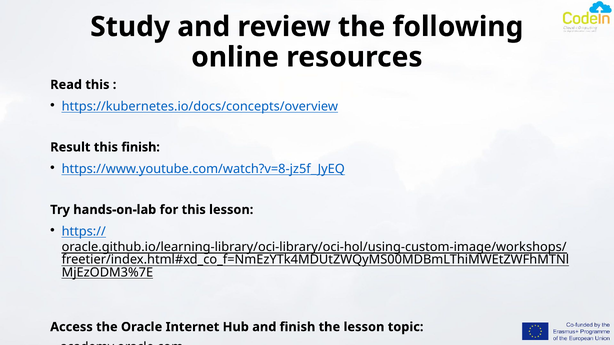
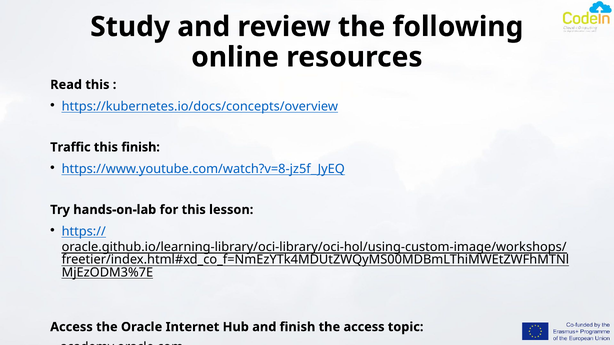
Result: Result -> Traffic
the lesson: lesson -> access
